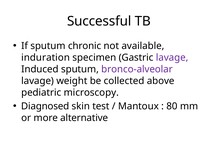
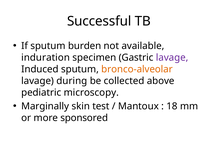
chronic: chronic -> burden
bronco-alveolar colour: purple -> orange
weight: weight -> during
Diagnosed: Diagnosed -> Marginally
80: 80 -> 18
alternative: alternative -> sponsored
